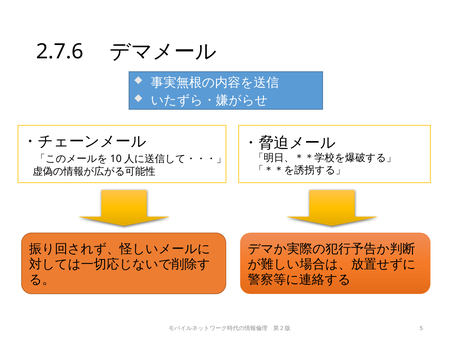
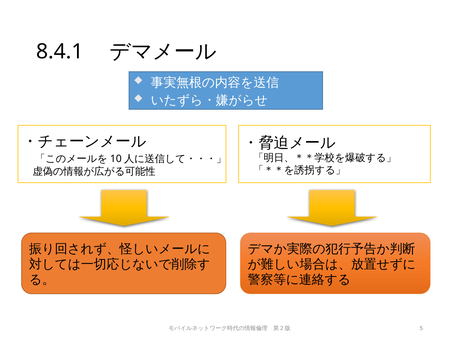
2.7.6: 2.7.6 -> 8.4.1
